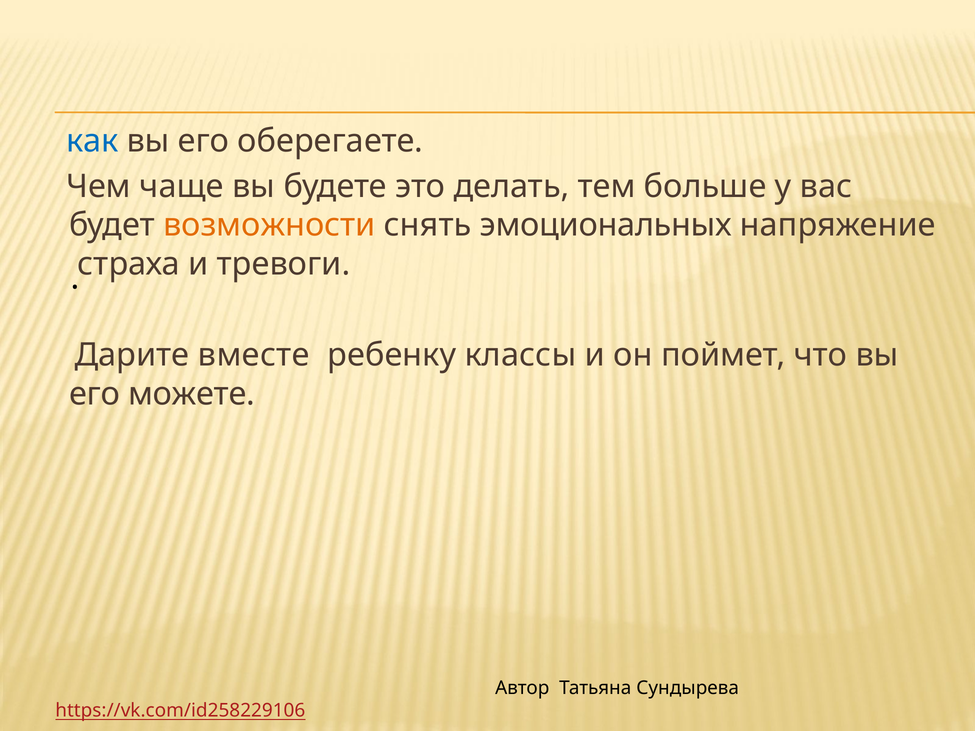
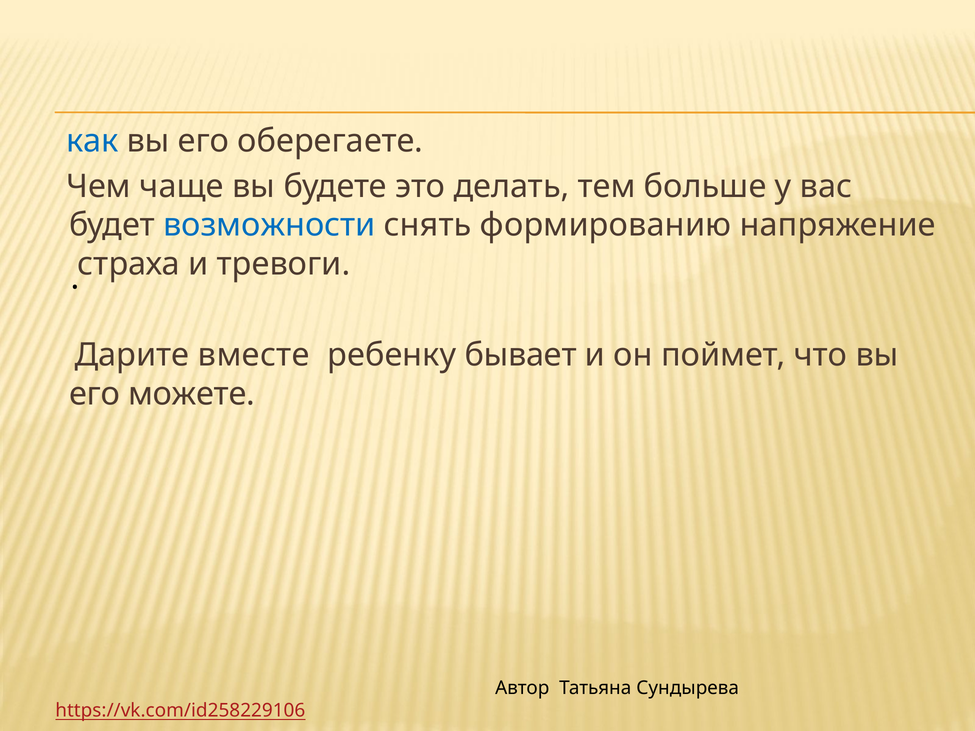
возможности colour: orange -> blue
эмоциональных: эмоциональных -> формированию
классы: классы -> бывает
